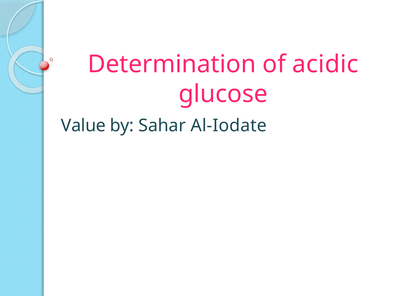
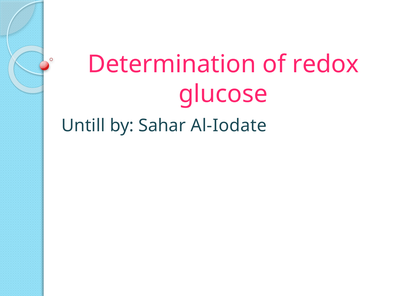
acidic: acidic -> redox
Value: Value -> Untill
